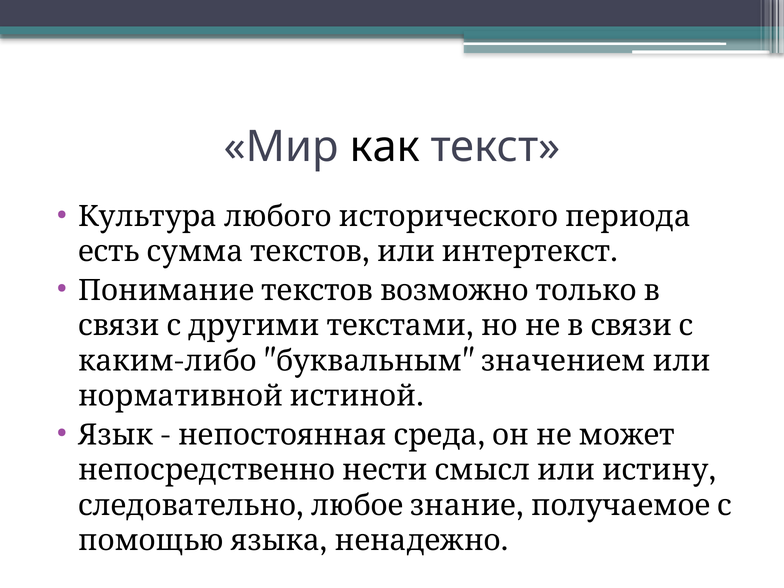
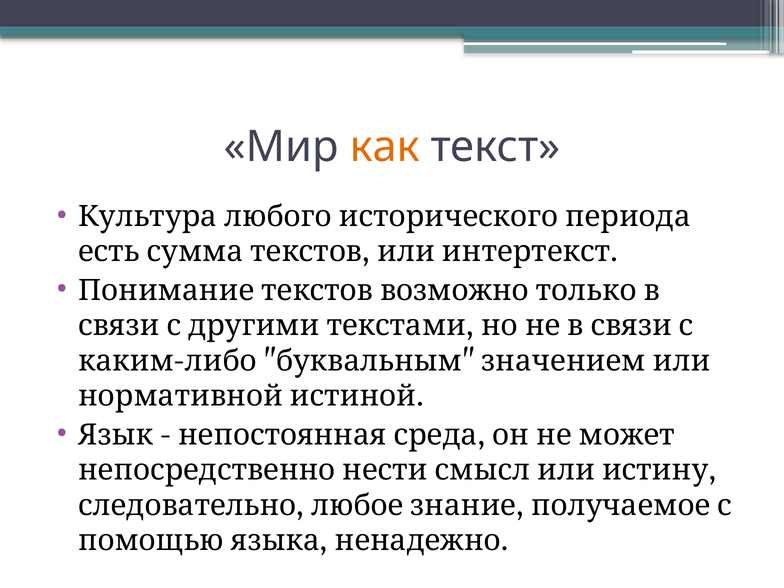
как colour: black -> orange
